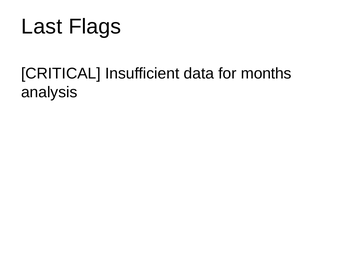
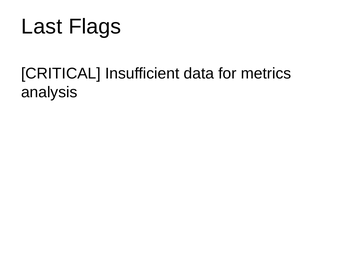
months: months -> metrics
